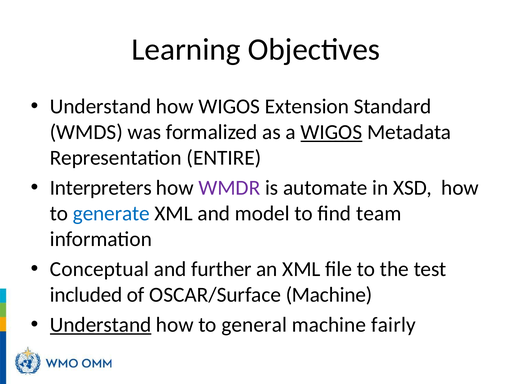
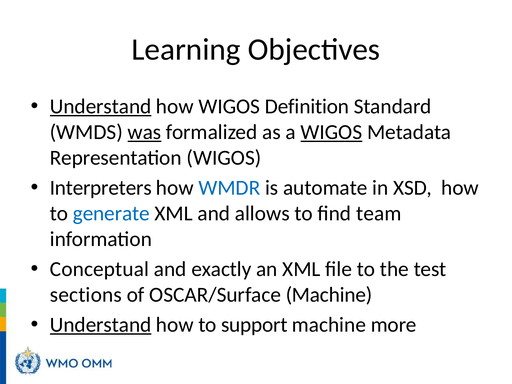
Understand at (101, 106) underline: none -> present
Extension: Extension -> Definition
was underline: none -> present
Representation ENTIRE: ENTIRE -> WIGOS
WMDR colour: purple -> blue
model: model -> allows
further: further -> exactly
included: included -> sections
general: general -> support
fairly: fairly -> more
